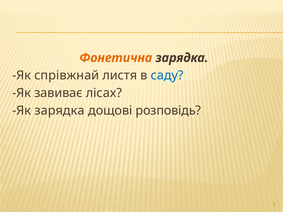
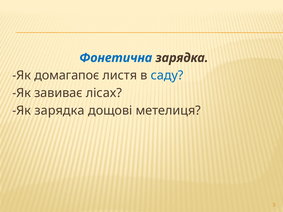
Фонетична colour: orange -> blue
спрівжнай: спрівжнай -> домагапоє
розповідь: розповідь -> метелиця
